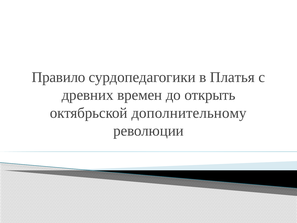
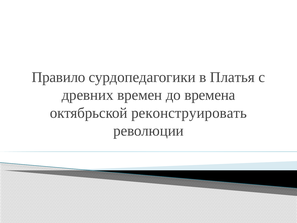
открыть: открыть -> времена
дополнительному: дополнительному -> реконструировать
